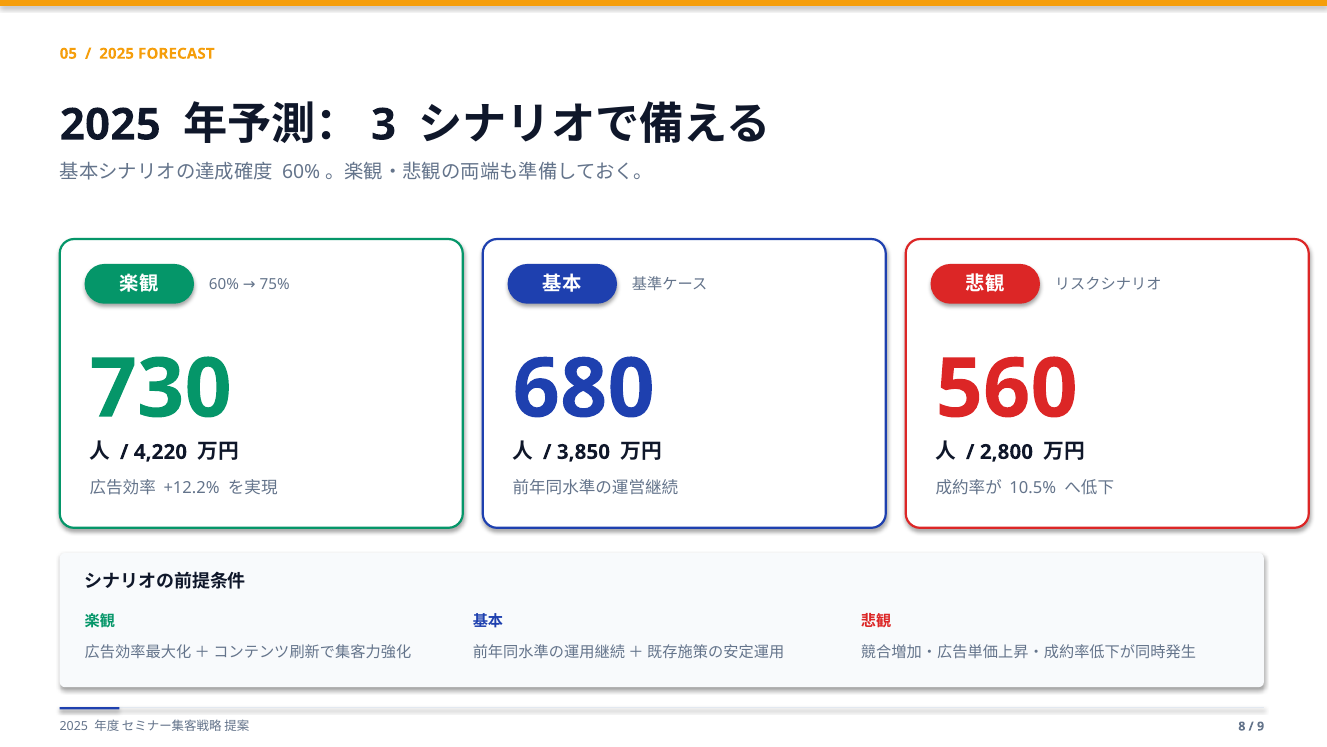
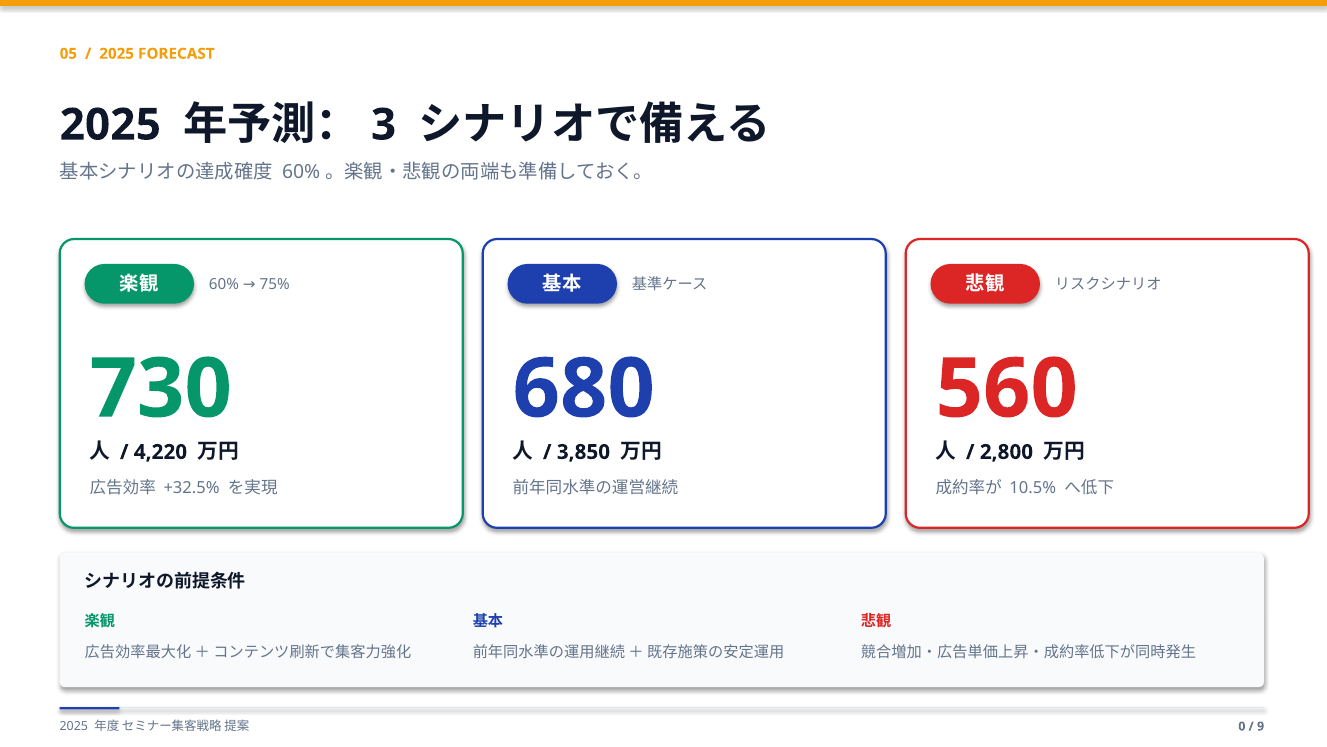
+12.2%: +12.2% -> +32.5%
8: 8 -> 0
